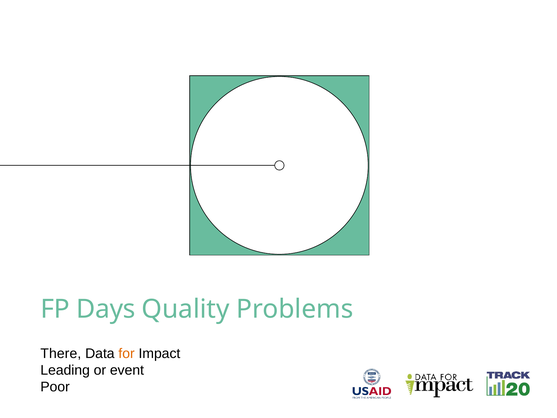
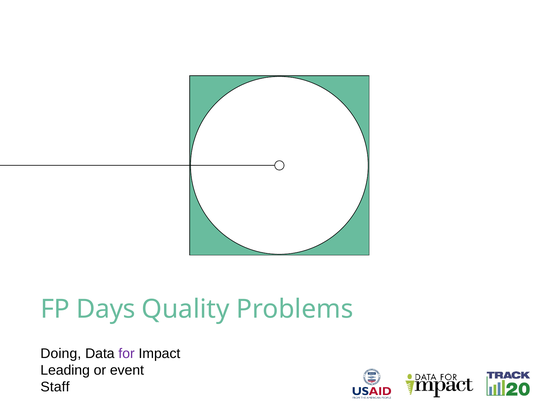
There: There -> Doing
for colour: orange -> purple
Poor: Poor -> Staff
